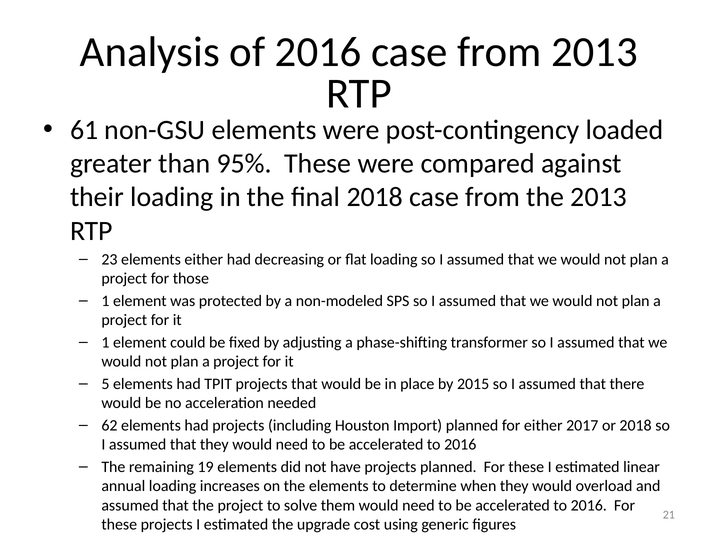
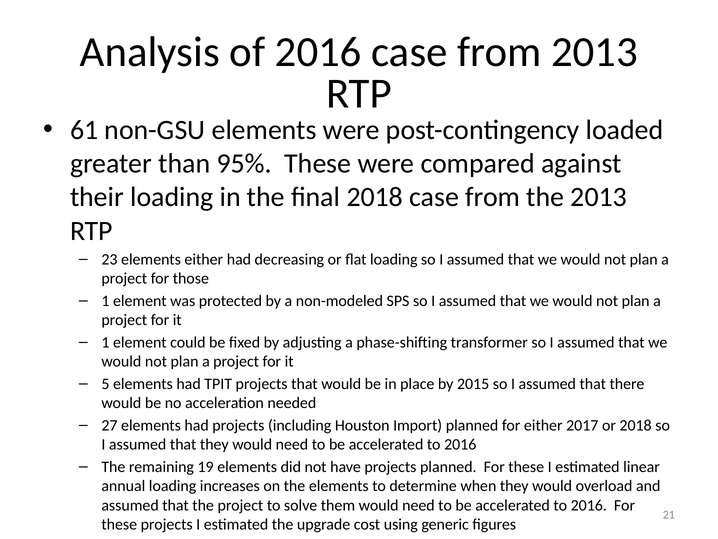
62: 62 -> 27
